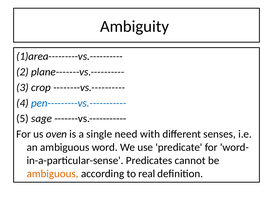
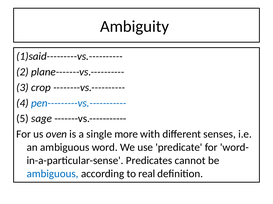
1)area---------vs.----------: 1)area---------vs.---------- -> 1)said---------vs.----------
need: need -> more
ambiguous at (53, 174) colour: orange -> blue
